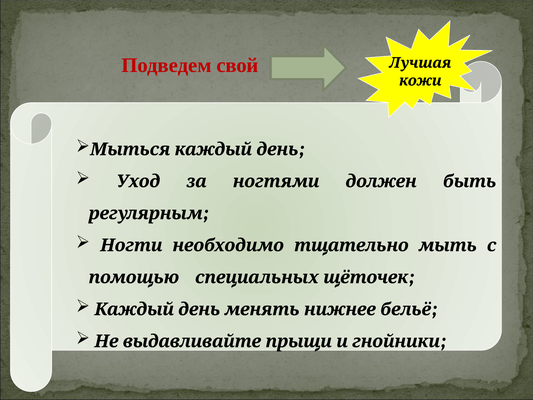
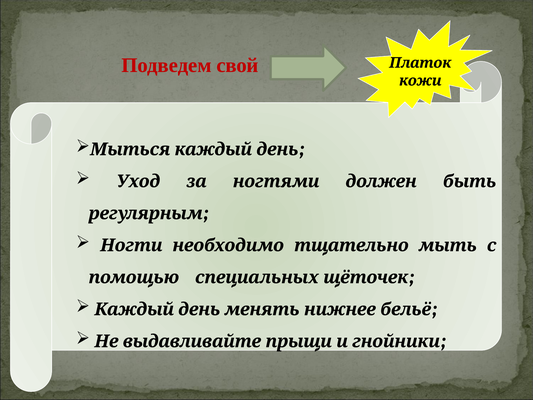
Лучшая: Лучшая -> Платок
